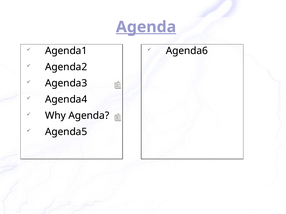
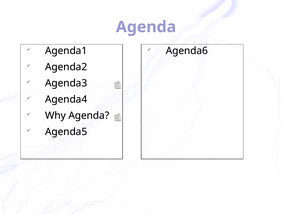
Agenda at (146, 27) underline: present -> none
